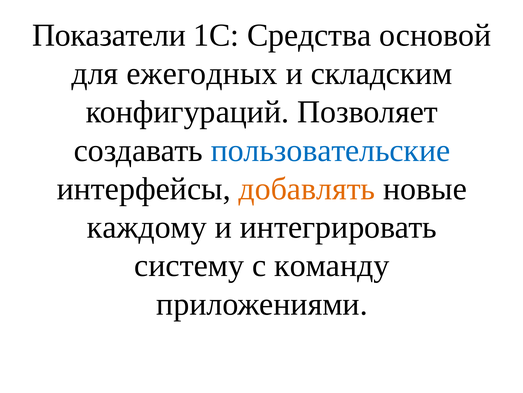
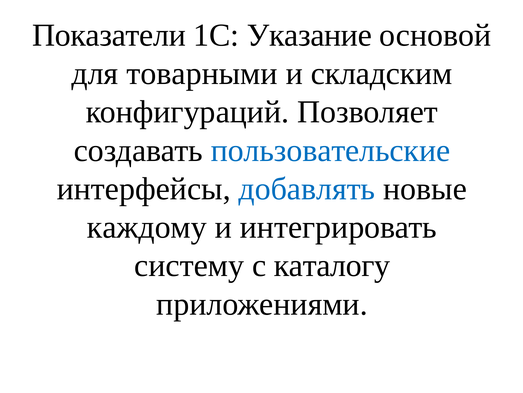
Средства: Средства -> Указание
ежегодных: ежегодных -> товарными
добавлять colour: orange -> blue
команду: команду -> каталогу
